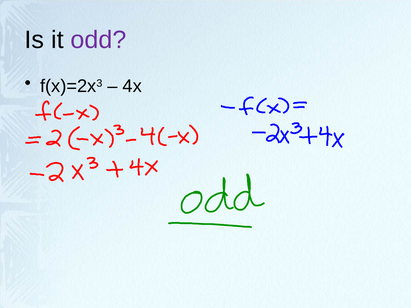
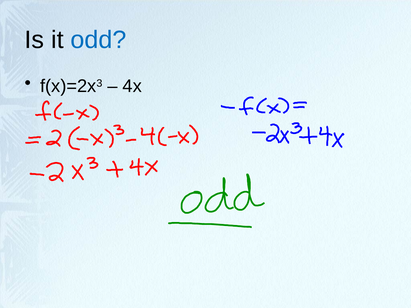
odd colour: purple -> blue
